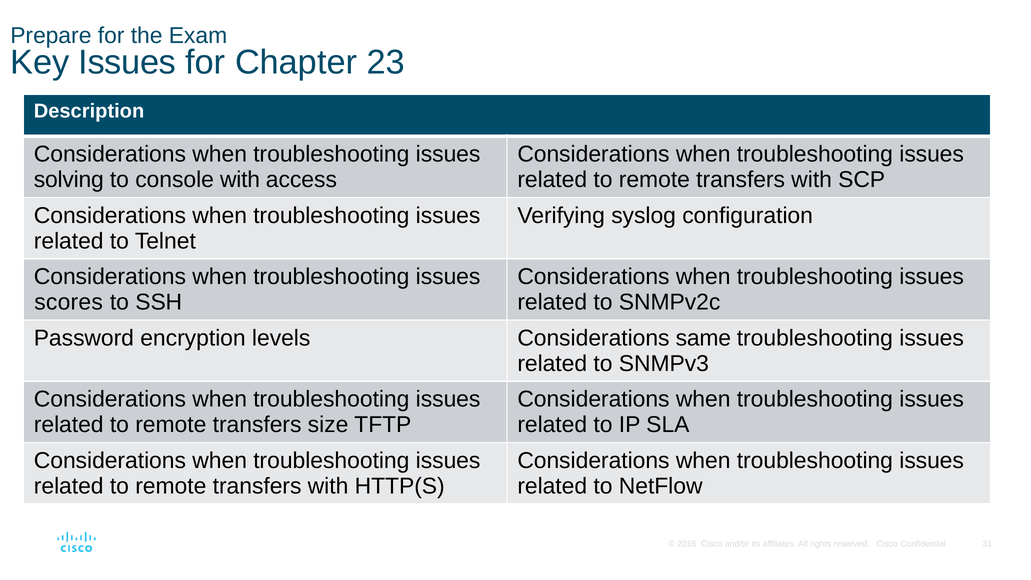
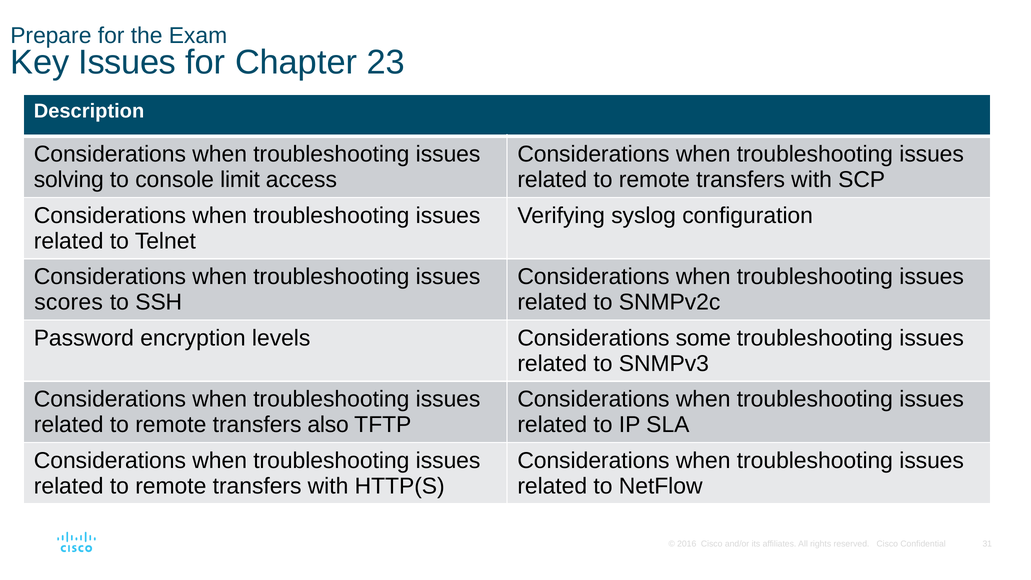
console with: with -> limit
same: same -> some
size: size -> also
